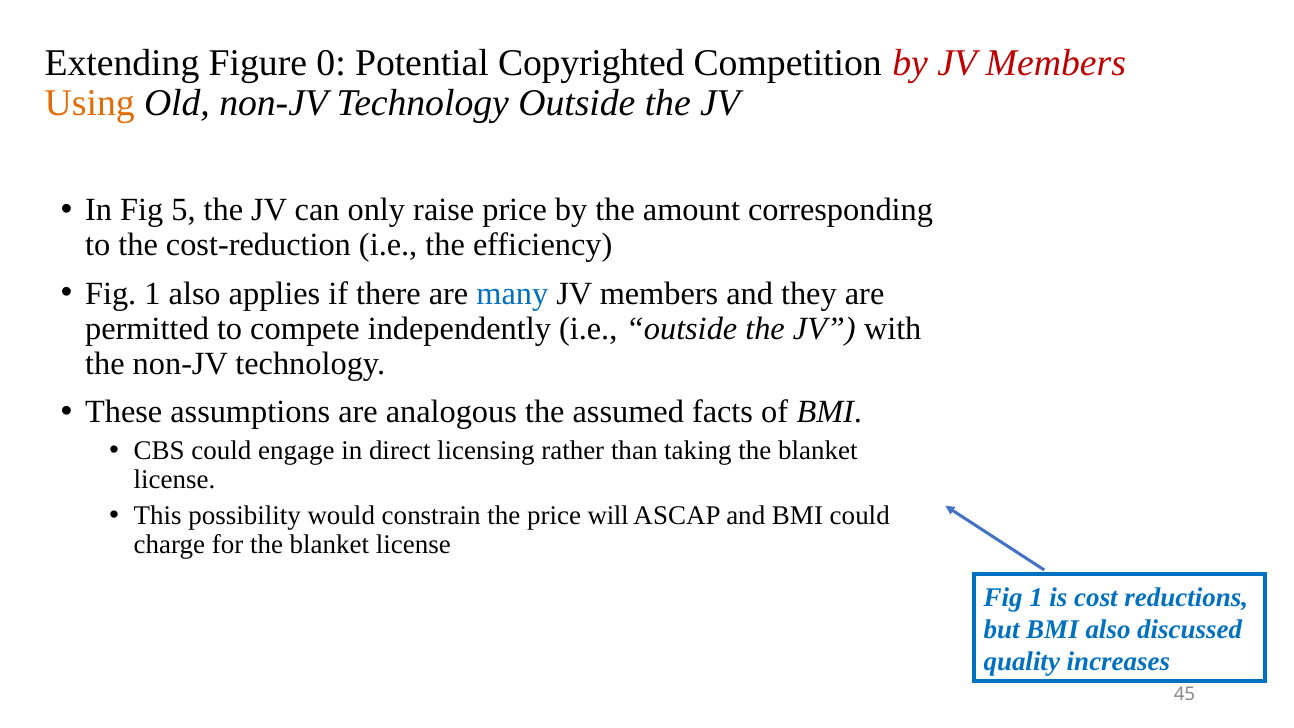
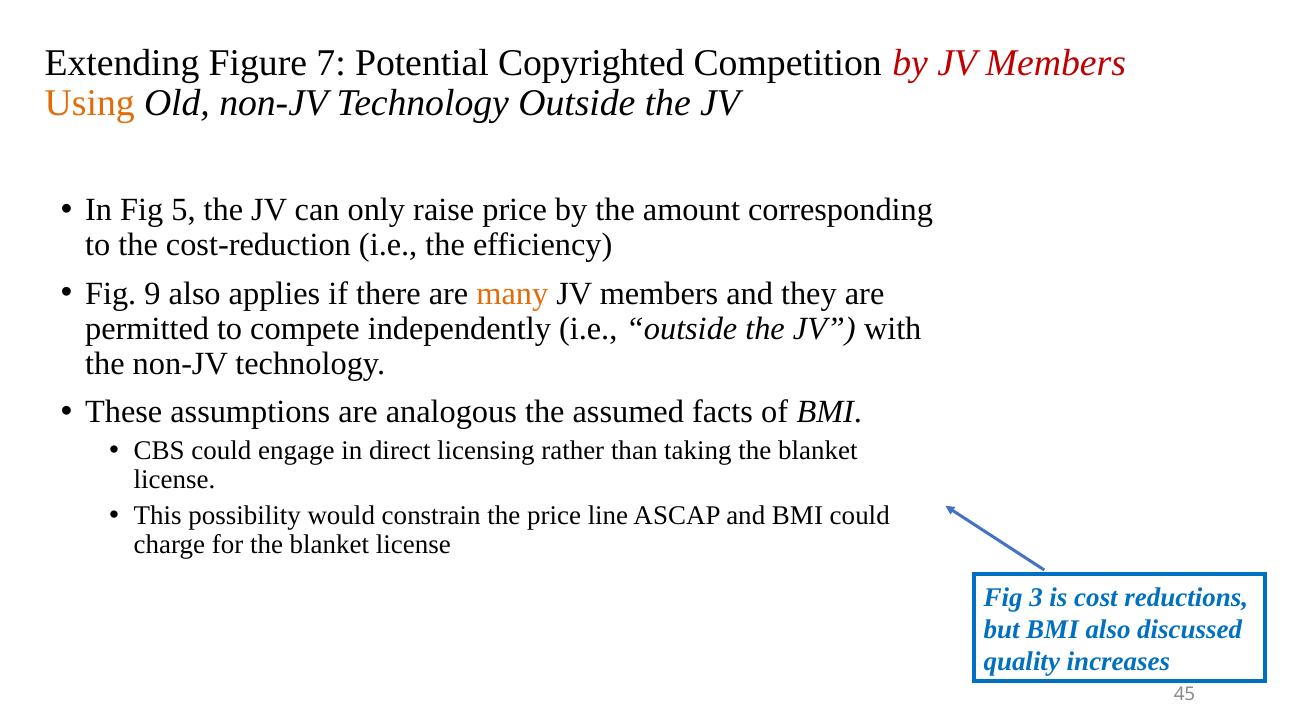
0: 0 -> 7
1 at (152, 293): 1 -> 9
many colour: blue -> orange
will: will -> line
1 at (1036, 597): 1 -> 3
